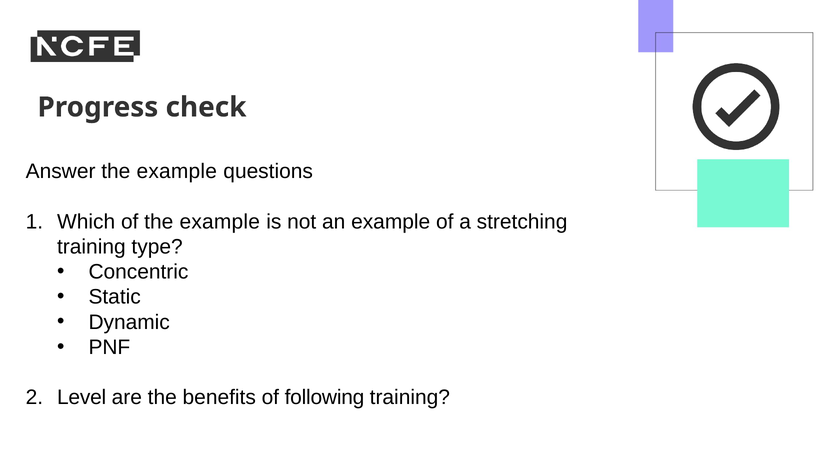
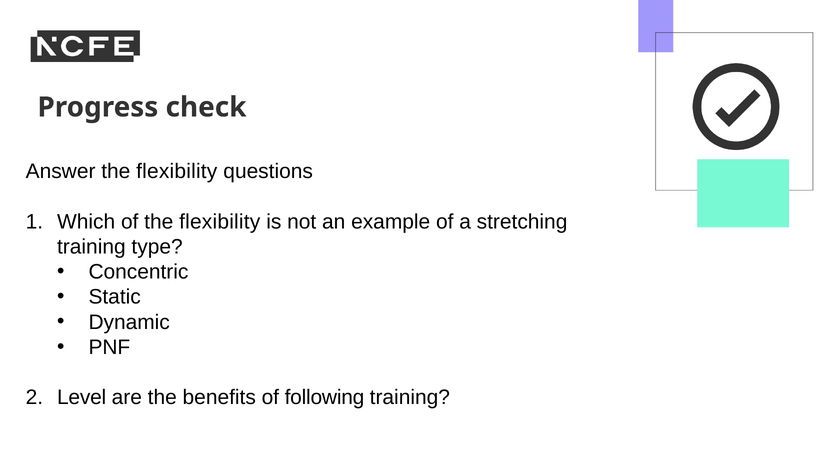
Answer the example: example -> flexibility
of the example: example -> flexibility
